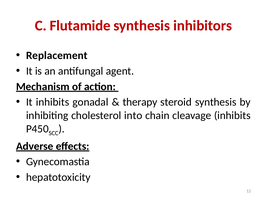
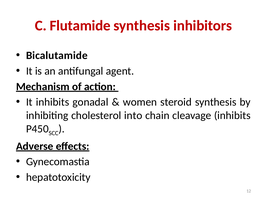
Replacement: Replacement -> Bicalutamide
therapy: therapy -> women
